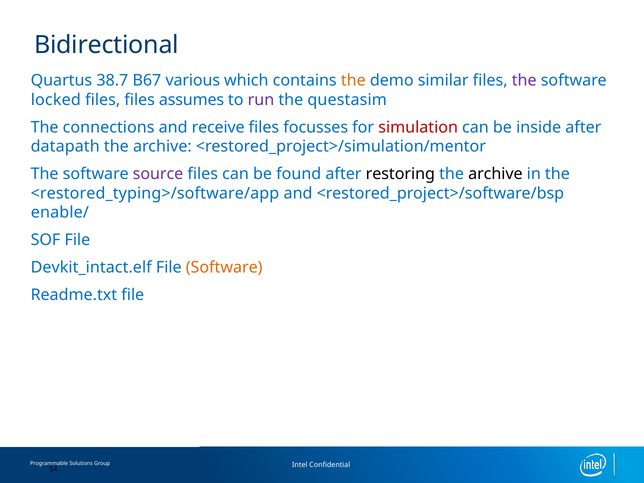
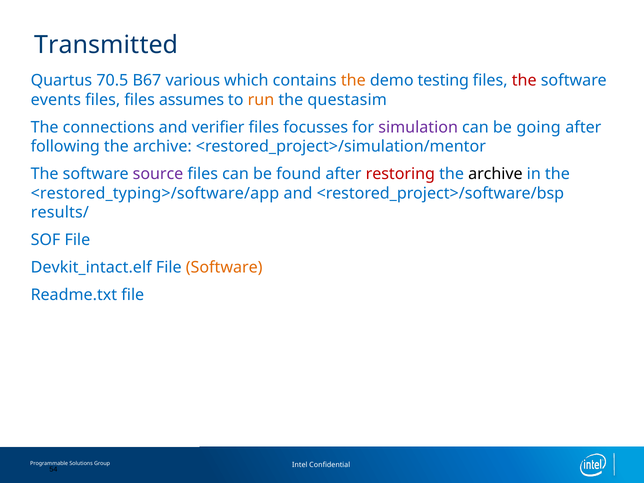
Bidirectional: Bidirectional -> Transmitted
38.7: 38.7 -> 70.5
similar: similar -> testing
the at (524, 81) colour: purple -> red
locked: locked -> events
run colour: purple -> orange
receive: receive -> verifier
simulation colour: red -> purple
inside: inside -> going
datapath: datapath -> following
restoring colour: black -> red
enable/: enable/ -> results/
